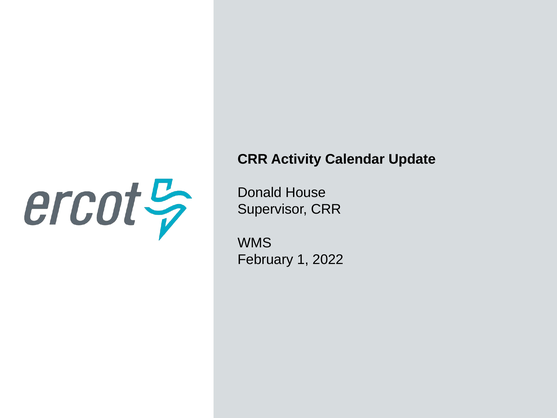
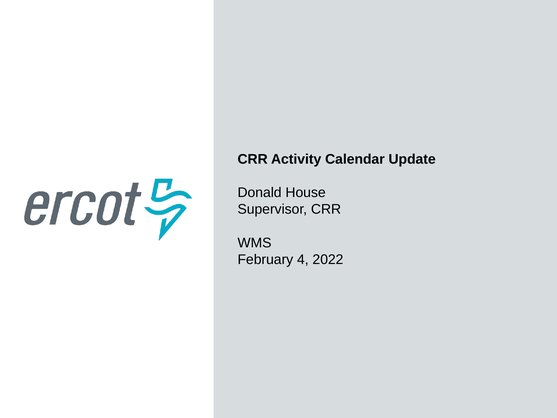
1: 1 -> 4
